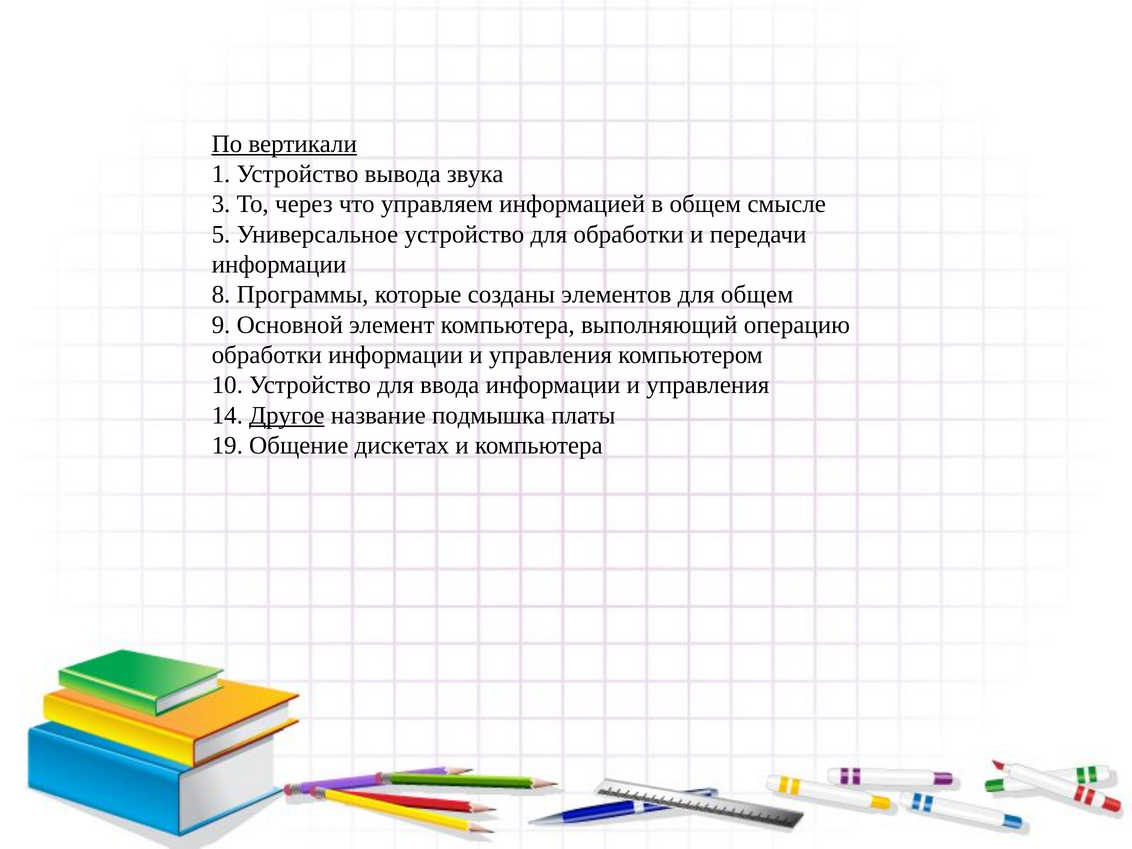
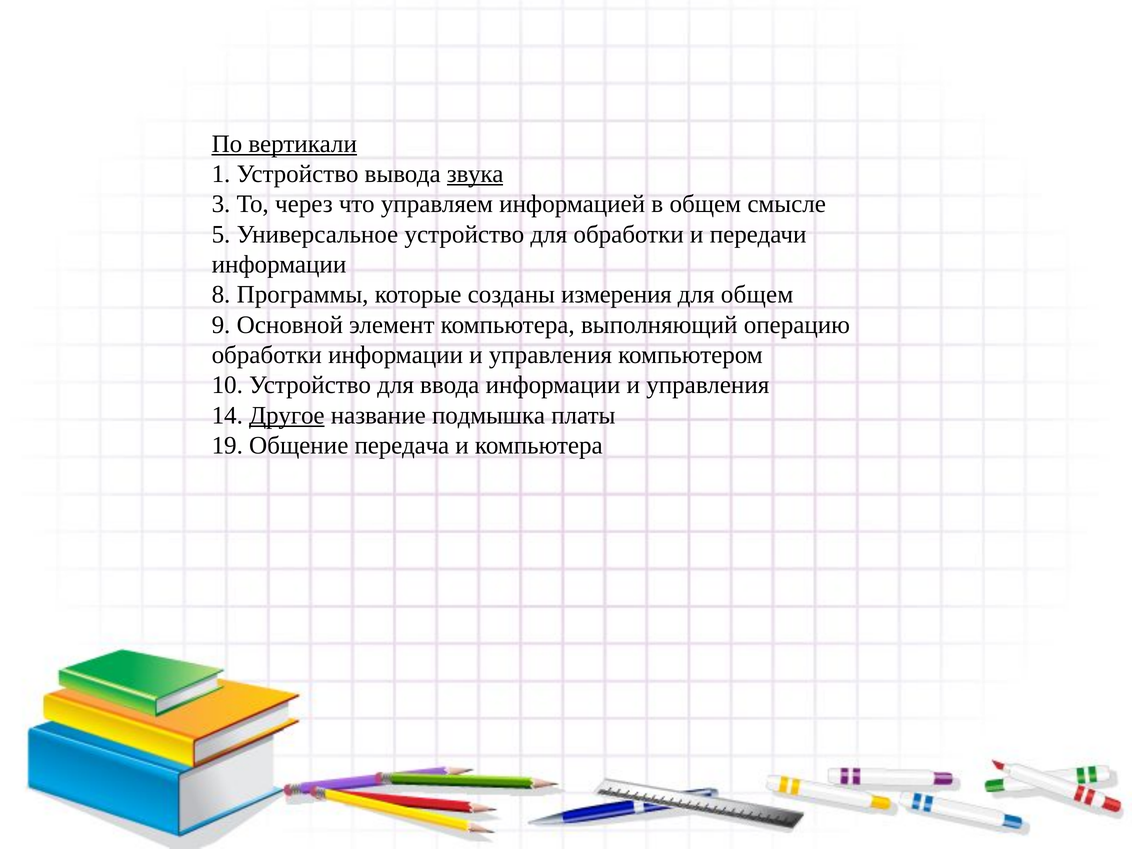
звука underline: none -> present
элементов: элементов -> измерения
дискетах: дискетах -> передача
